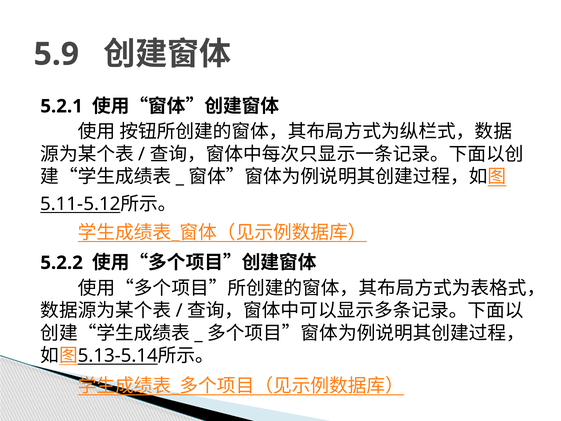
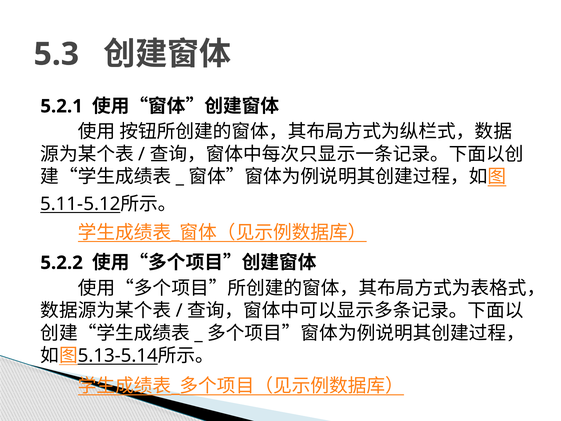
5.9: 5.9 -> 5.3
